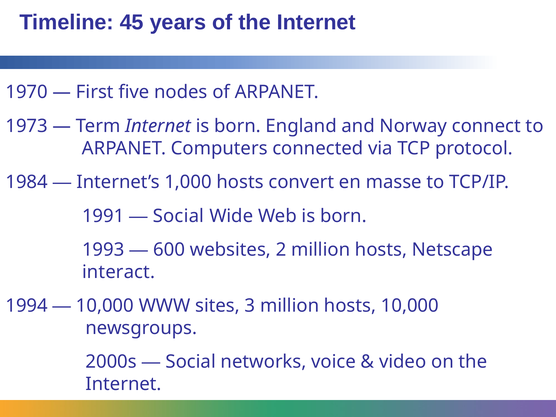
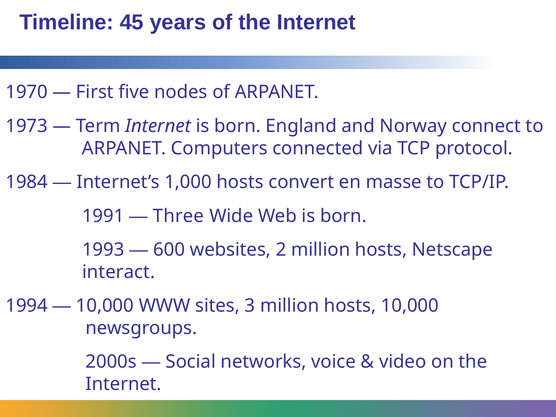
Social at (178, 216): Social -> Three
